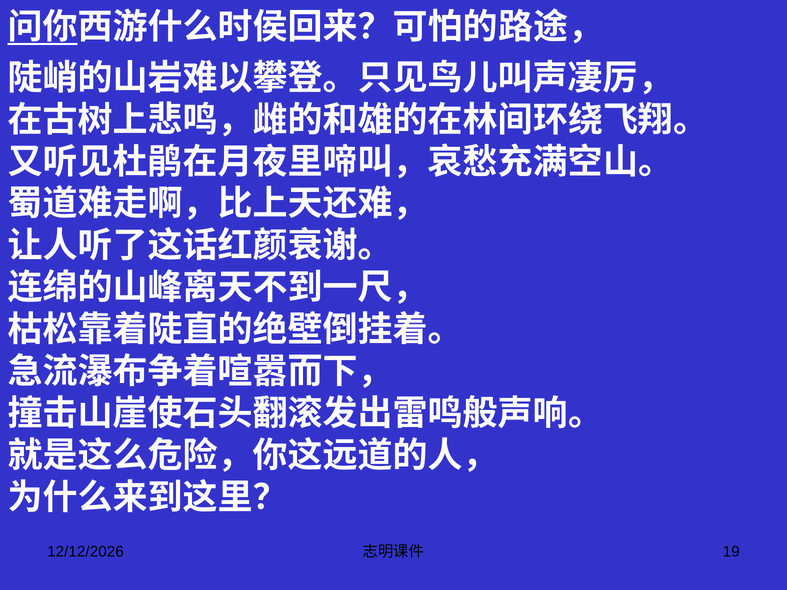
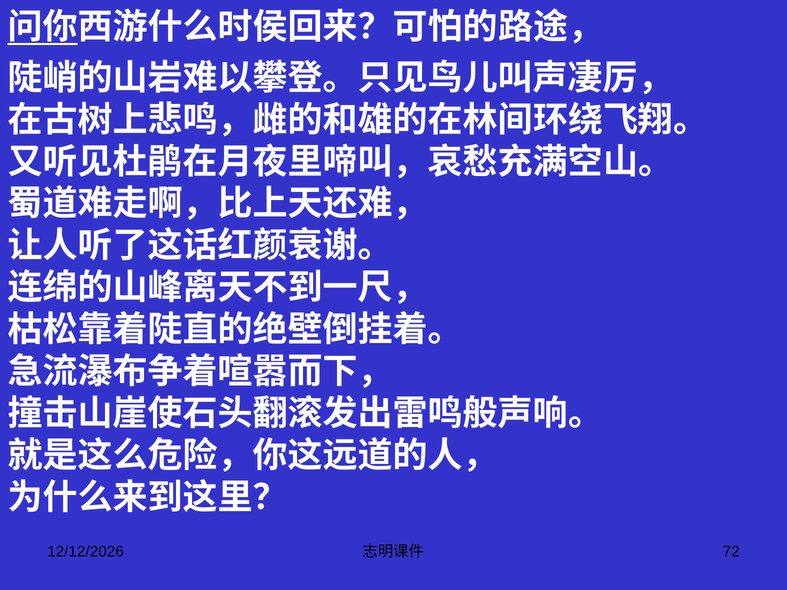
19: 19 -> 72
